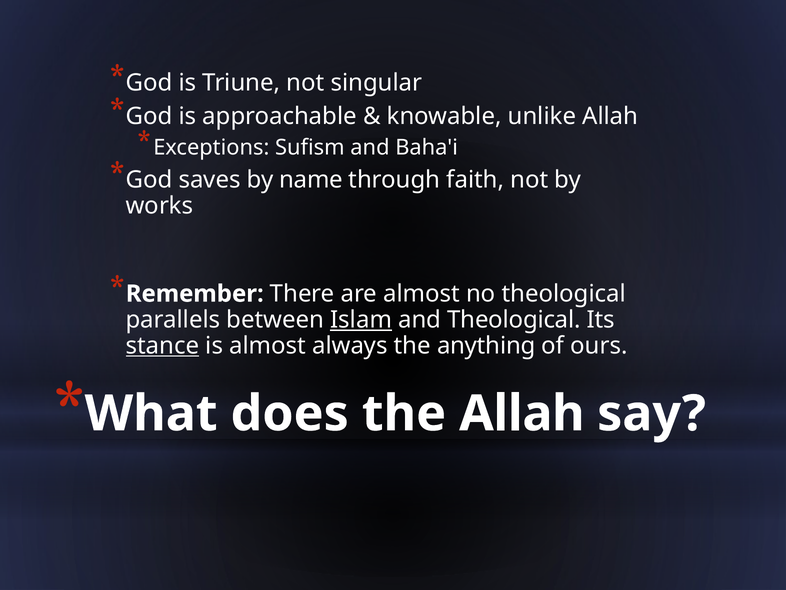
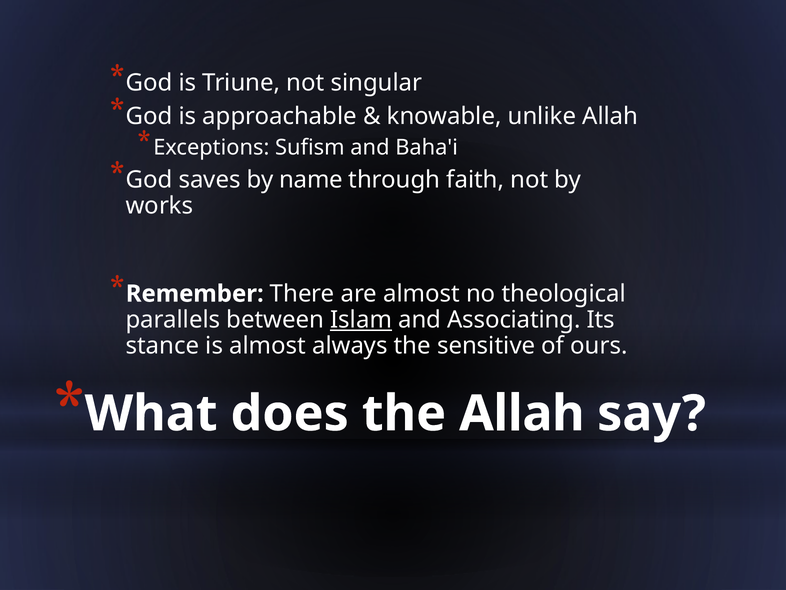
and Theological: Theological -> Associating
stance underline: present -> none
anything: anything -> sensitive
